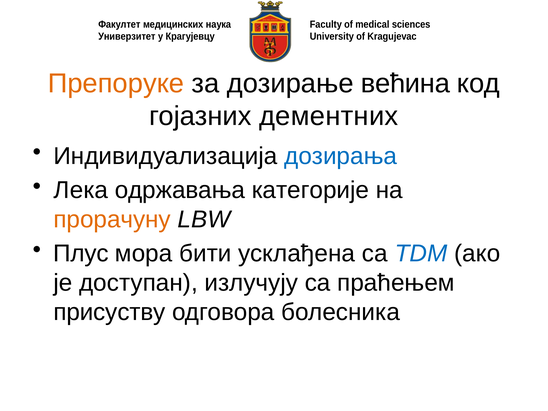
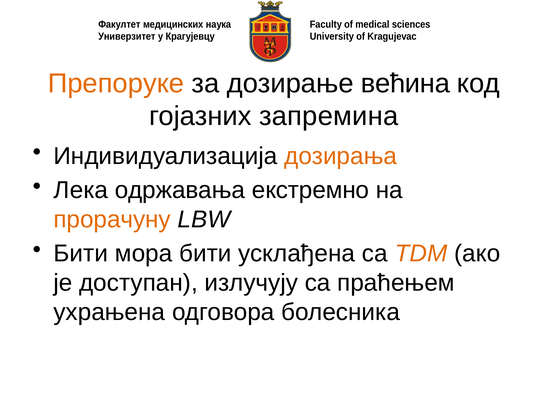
дементних: дементних -> запремина
дозирања colour: blue -> orange
категорије: категорије -> екстремно
Плус at (81, 254): Плус -> Бити
TDM colour: blue -> orange
присуству: присуству -> ухрањена
